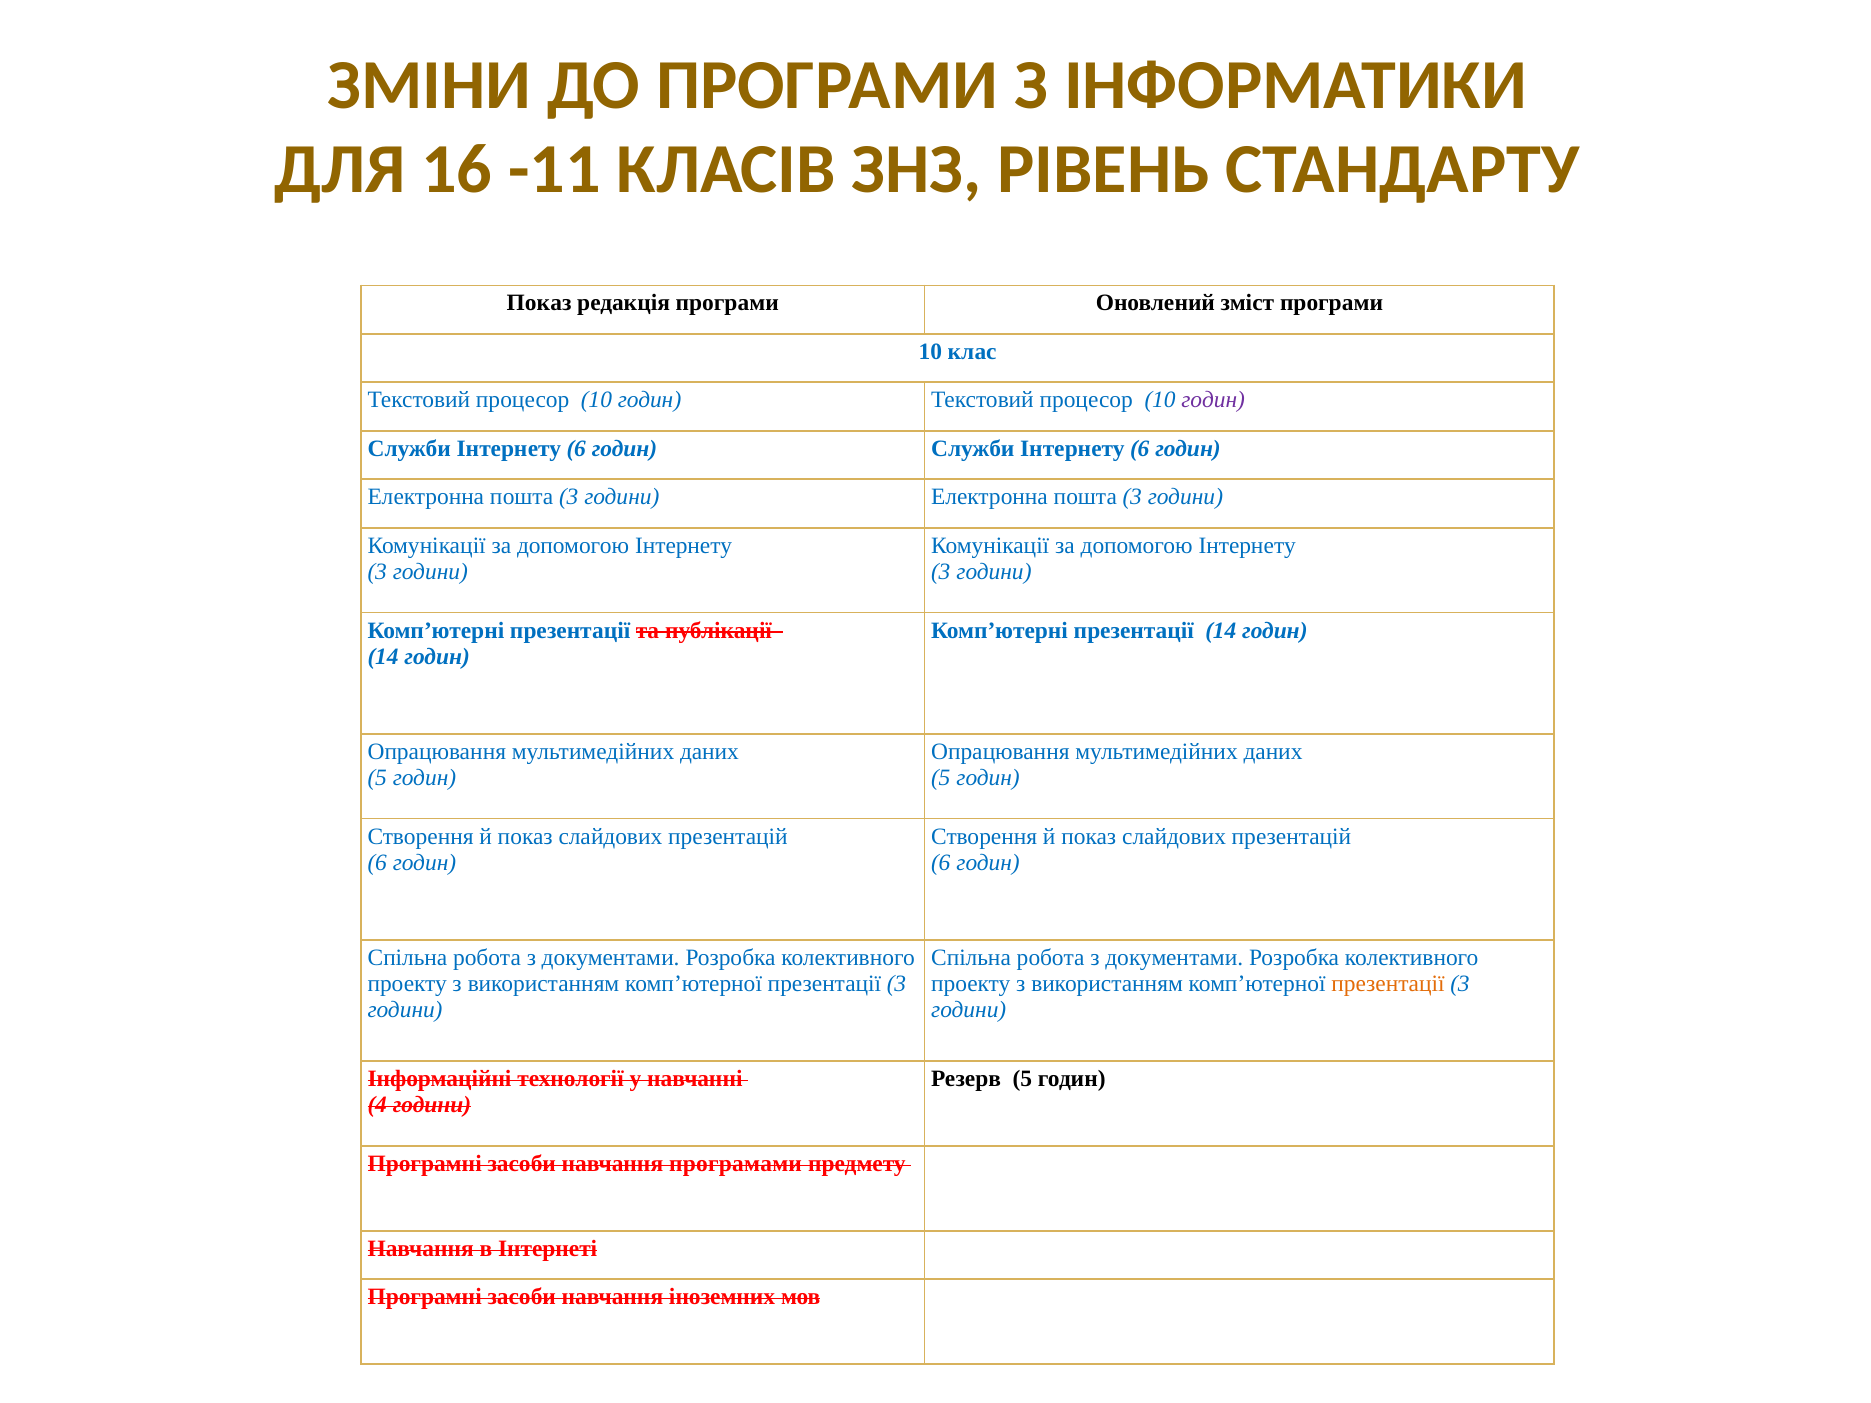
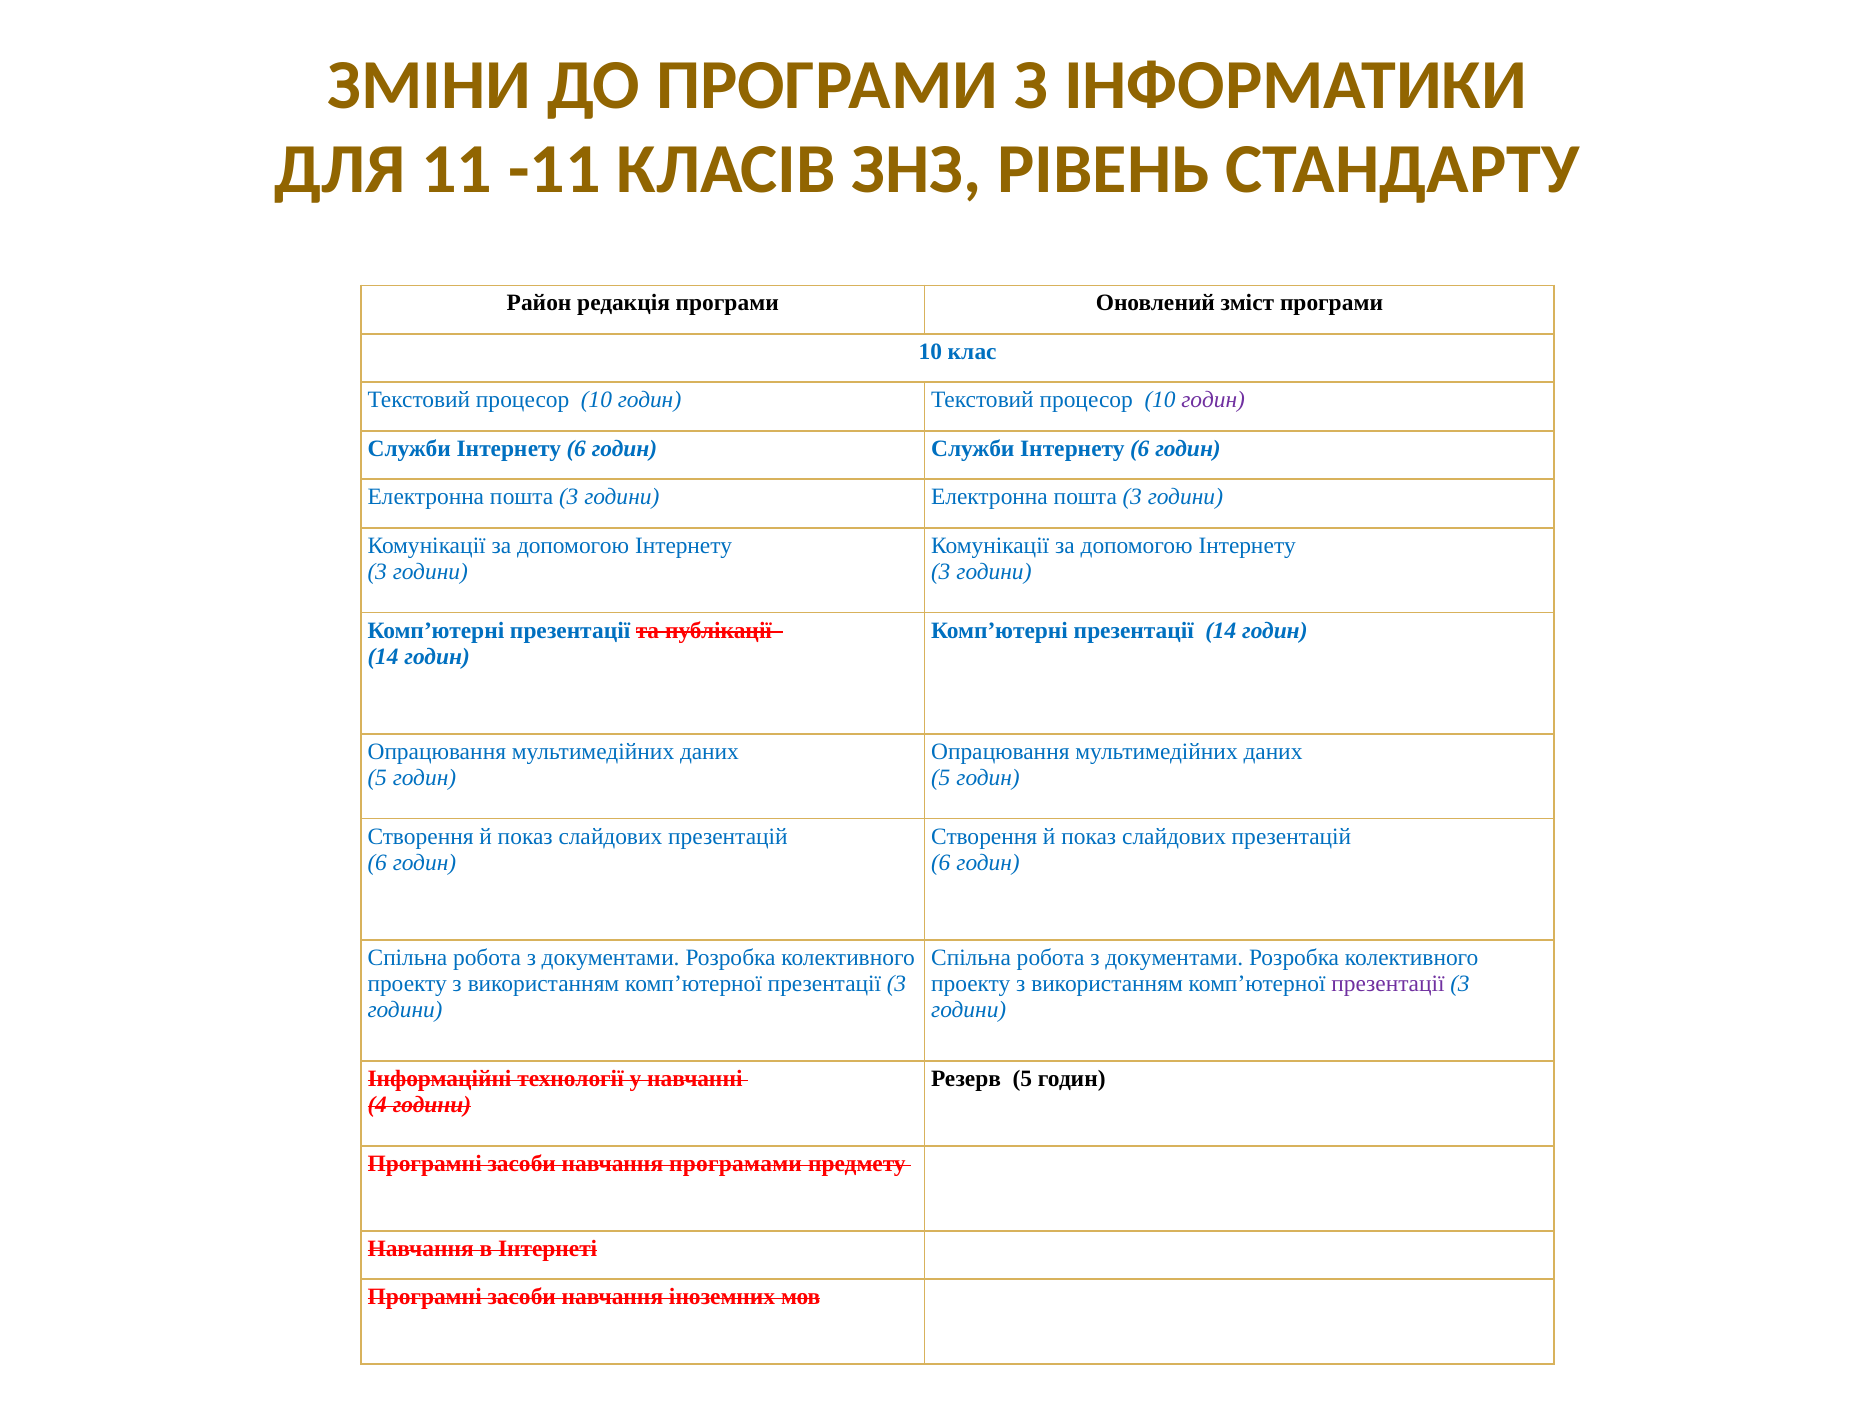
16: 16 -> 11
Показ at (539, 303): Показ -> Район
презентації at (1388, 984) colour: orange -> purple
